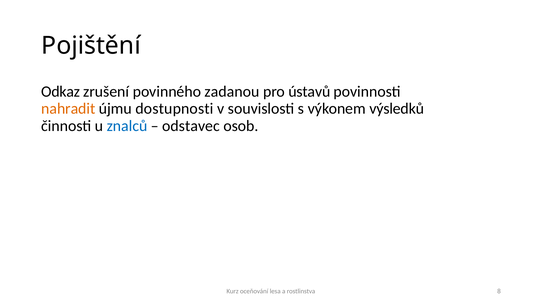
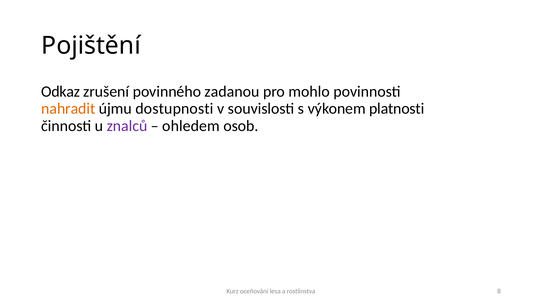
ústavů: ústavů -> mohlo
výsledků: výsledků -> platnosti
znalců colour: blue -> purple
odstavec: odstavec -> ohledem
